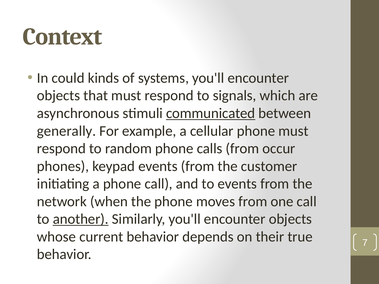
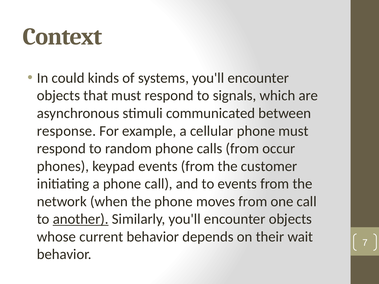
communicated underline: present -> none
generally: generally -> response
true: true -> wait
